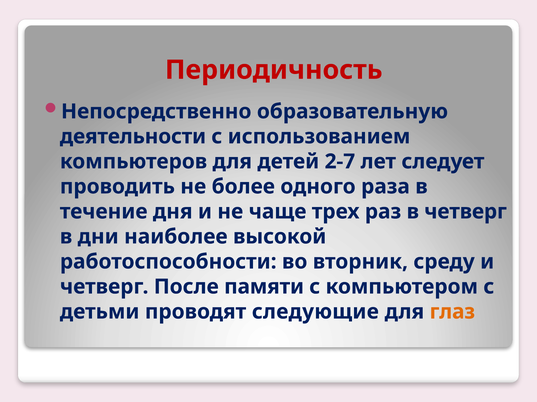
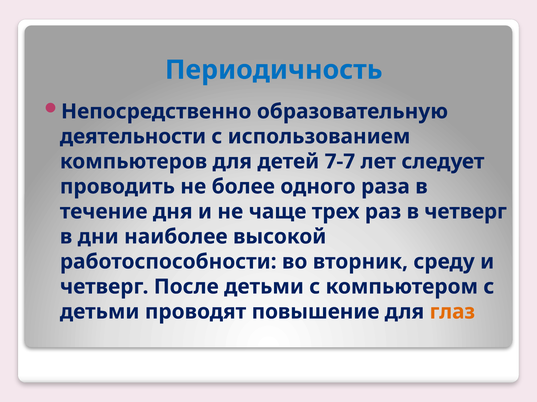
Периодичность colour: red -> blue
2-7: 2-7 -> 7-7
После памяти: памяти -> детьми
следующие: следующие -> повышение
